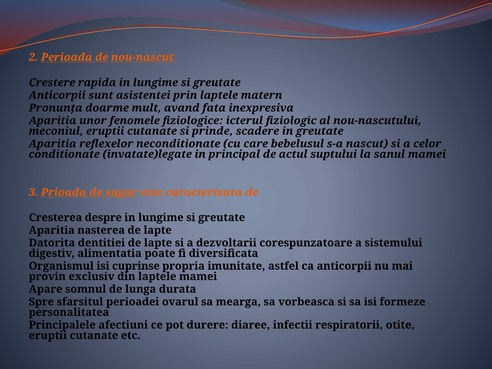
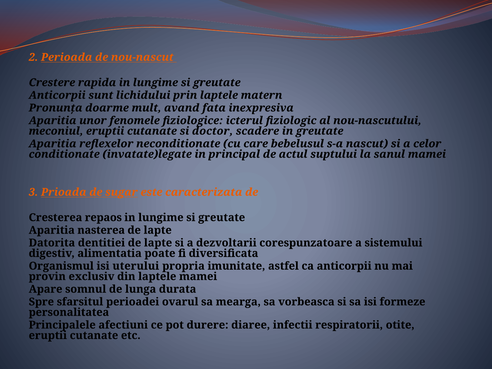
asistentei: asistentei -> lichidului
prinde: prinde -> doctor
despre: despre -> repaos
cuprinse: cuprinse -> uterului
